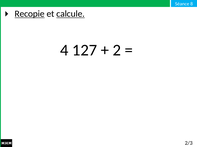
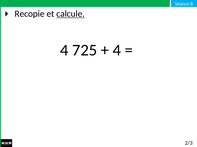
Recopie underline: present -> none
127: 127 -> 725
2 at (117, 50): 2 -> 4
